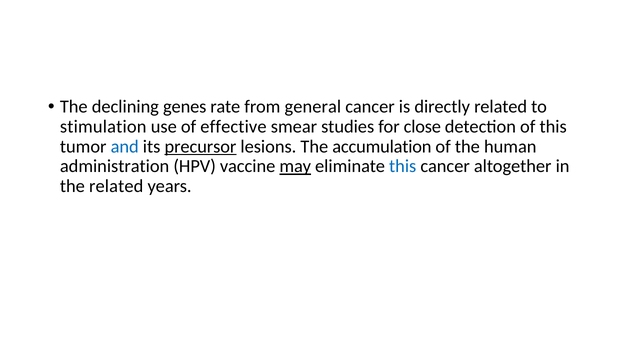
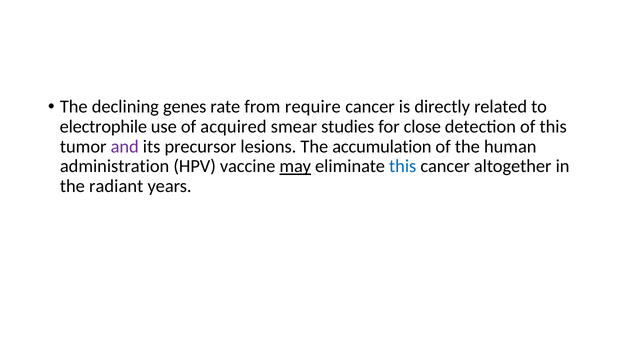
general: general -> require
stimulation: stimulation -> electrophile
effective: effective -> acquired
and colour: blue -> purple
precursor underline: present -> none
the related: related -> radiant
